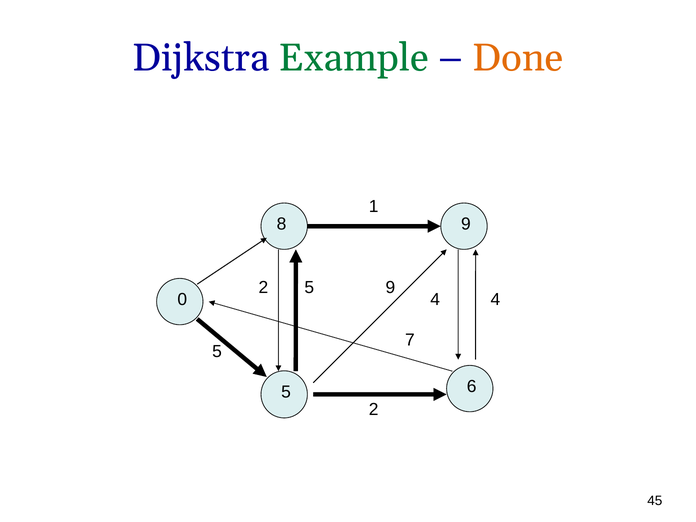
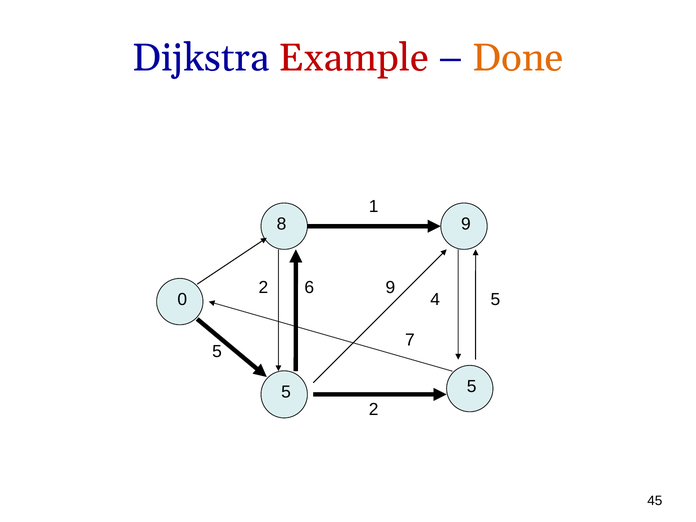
Example colour: green -> red
2 5: 5 -> 6
4 4: 4 -> 5
5 6: 6 -> 5
